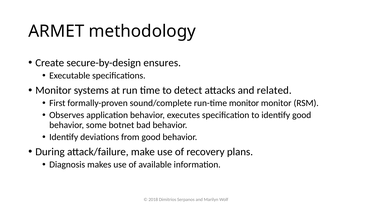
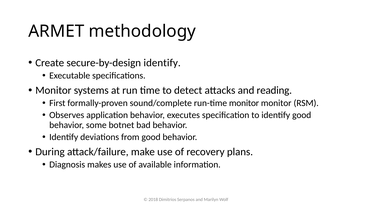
secure-by-design ensures: ensures -> identify
related: related -> reading
